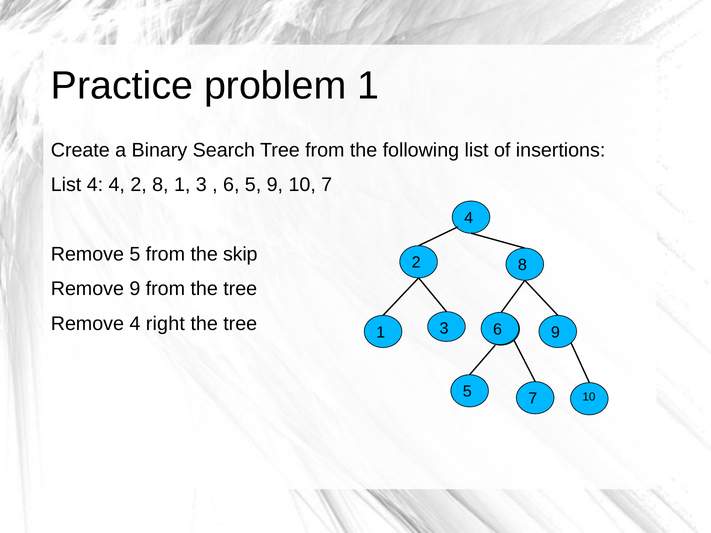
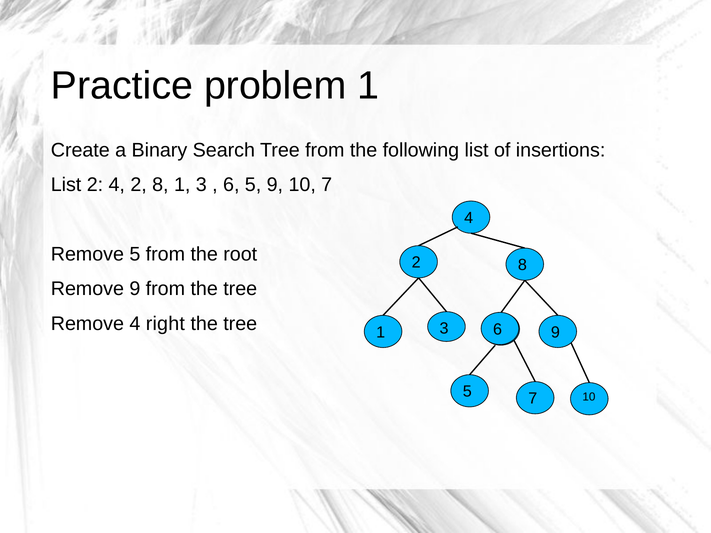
List 4: 4 -> 2
skip: skip -> root
